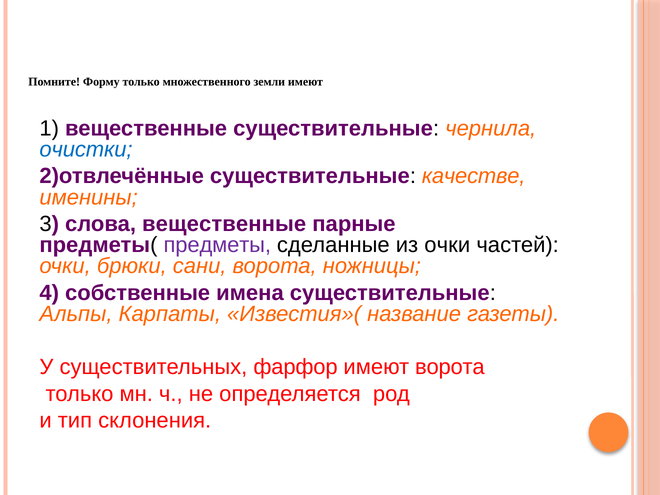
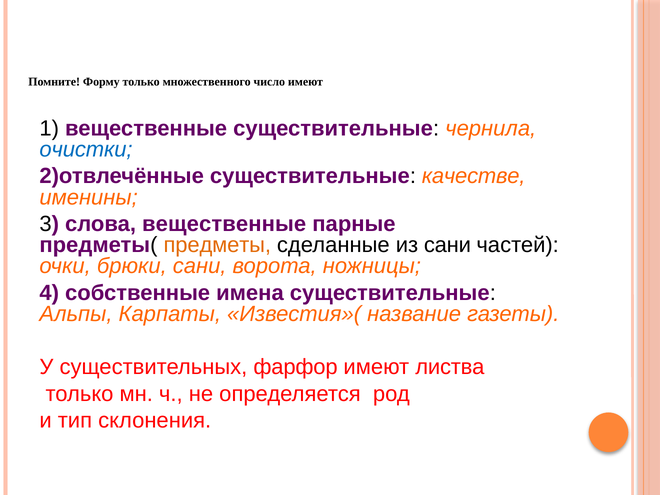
земли: земли -> число
предметы colour: purple -> orange
из очки: очки -> сани
имеют ворота: ворота -> листва
